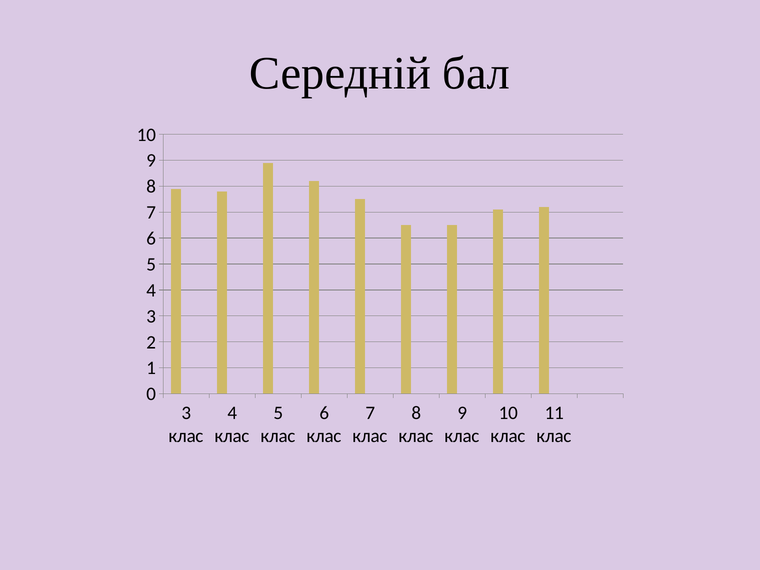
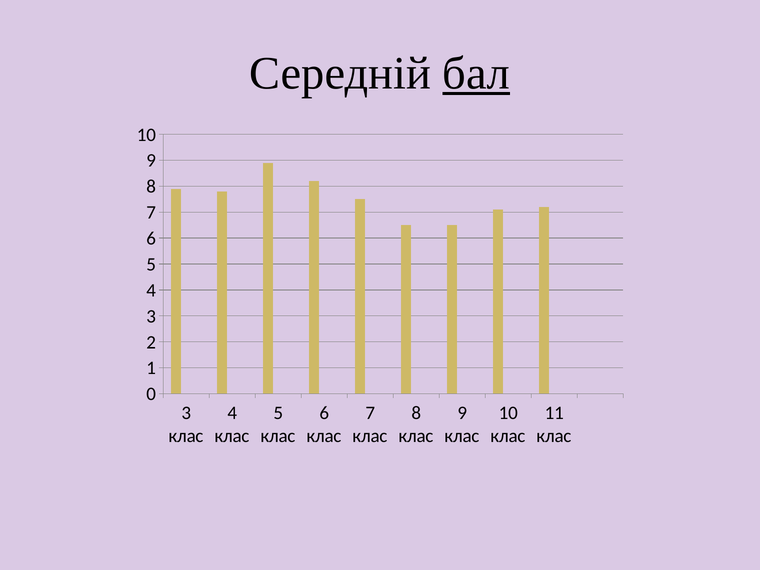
бал underline: none -> present
